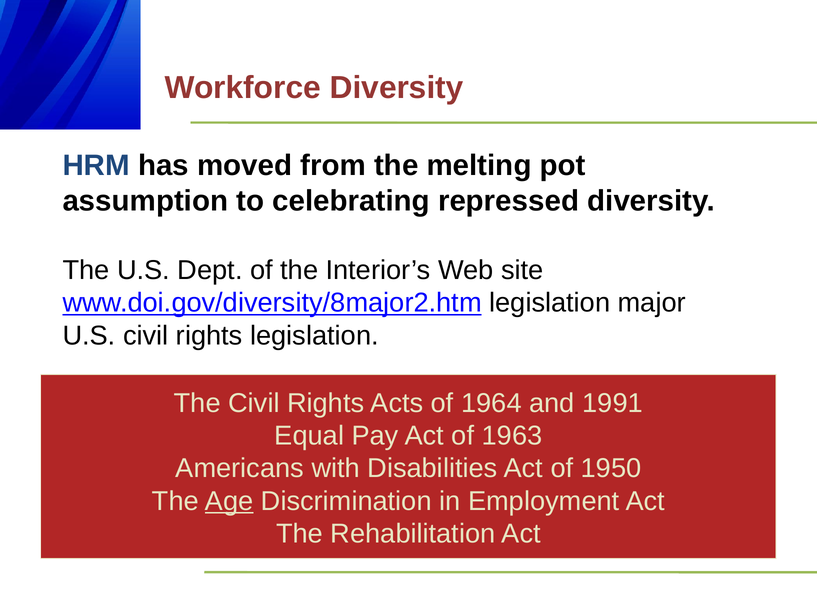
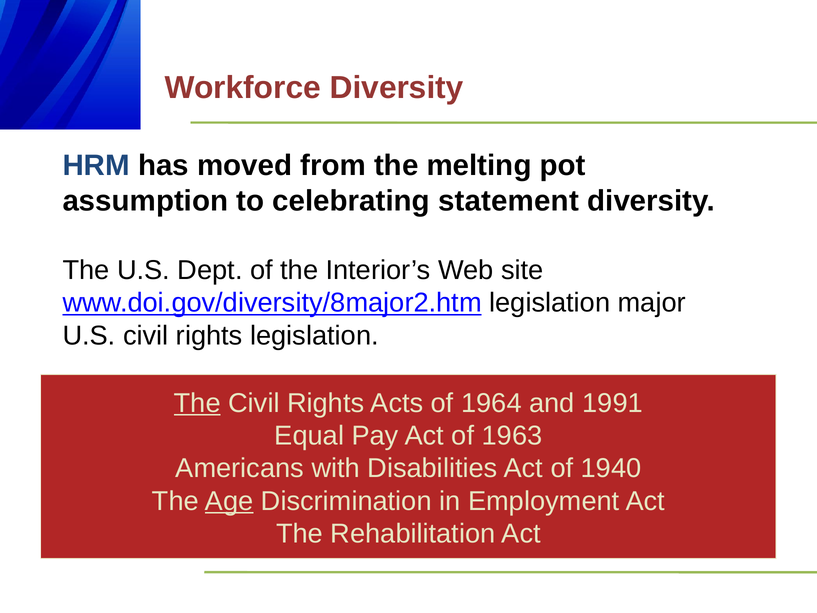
repressed: repressed -> statement
The at (197, 403) underline: none -> present
1950: 1950 -> 1940
